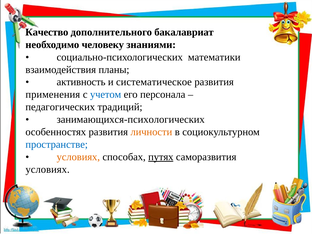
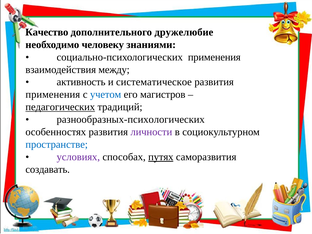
бакалавриат: бакалавриат -> дружелюбие
социально-психологических математики: математики -> применения
планы: планы -> между
персонала: персонала -> магистров
педагогических underline: none -> present
занимающихся-психологических: занимающихся-психологических -> разнообразных-психологических
личности colour: orange -> purple
условиях at (78, 157) colour: orange -> purple
условиях at (48, 169): условиях -> создавать
